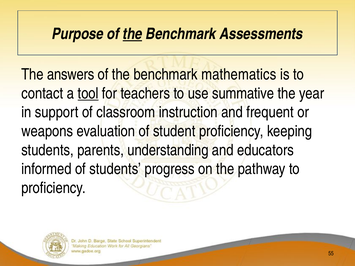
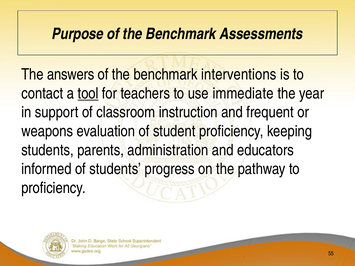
the at (132, 34) underline: present -> none
mathematics: mathematics -> interventions
summative: summative -> immediate
understanding: understanding -> administration
